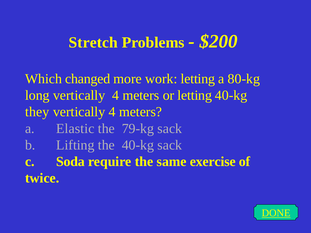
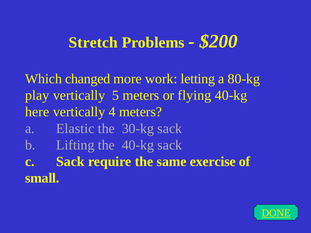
long: long -> play
4 at (116, 95): 4 -> 5
or letting: letting -> flying
they: they -> here
79-kg: 79-kg -> 30-kg
c Soda: Soda -> Sack
twice: twice -> small
